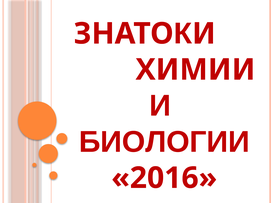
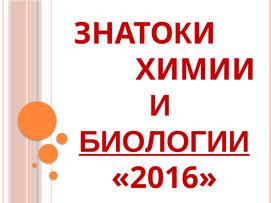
БИОЛОГИИ underline: none -> present
